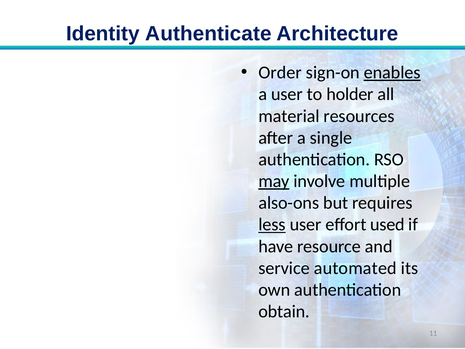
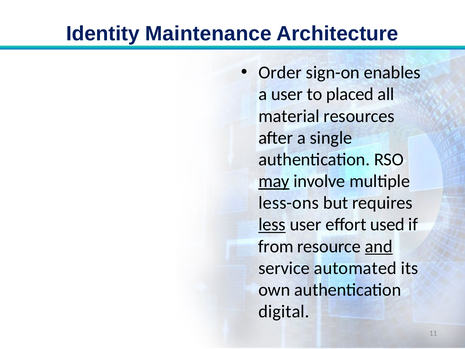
Authenticate: Authenticate -> Maintenance
enables underline: present -> none
holder: holder -> placed
also-ons: also-ons -> less-ons
have: have -> from
and underline: none -> present
obtain: obtain -> digital
